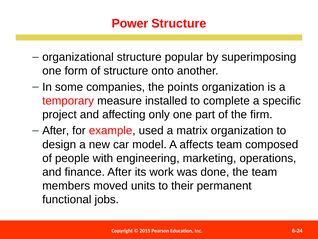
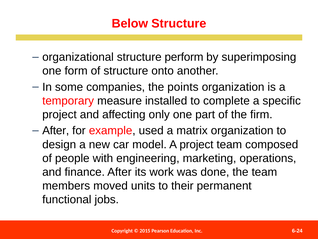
Power: Power -> Below
popular: popular -> perform
A affects: affects -> project
